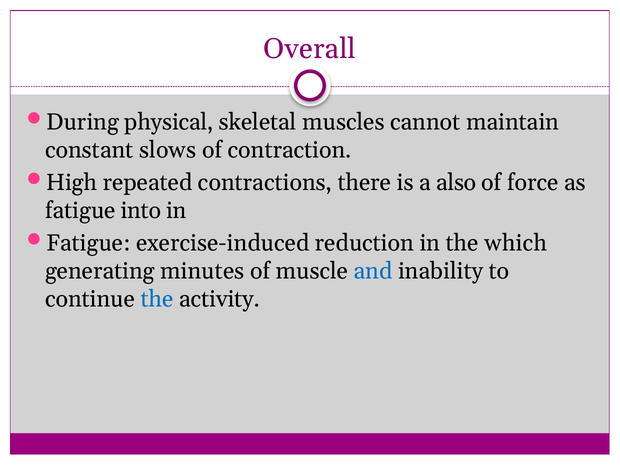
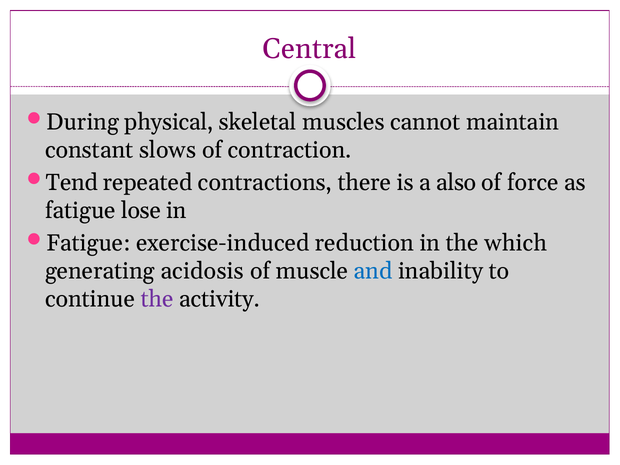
Overall: Overall -> Central
High: High -> Tend
into: into -> lose
minutes: minutes -> acidosis
the at (157, 299) colour: blue -> purple
